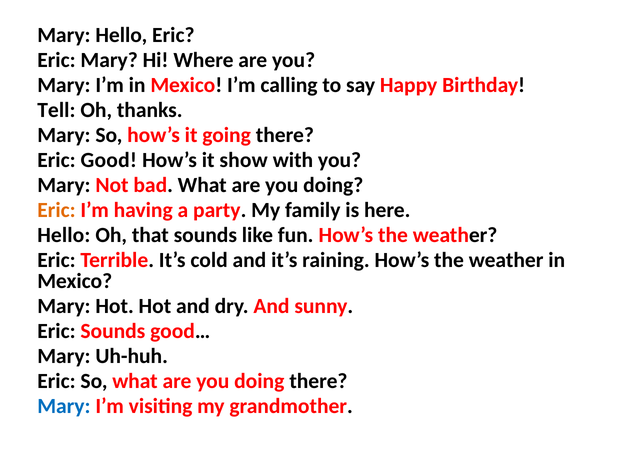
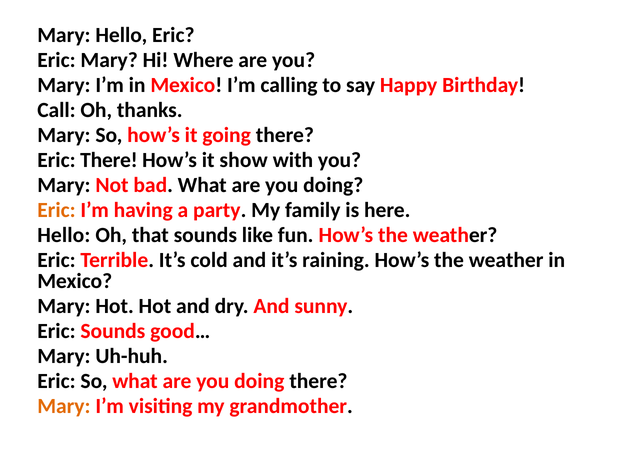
Tell: Tell -> Call
Eric Good: Good -> There
Mary at (64, 406) colour: blue -> orange
